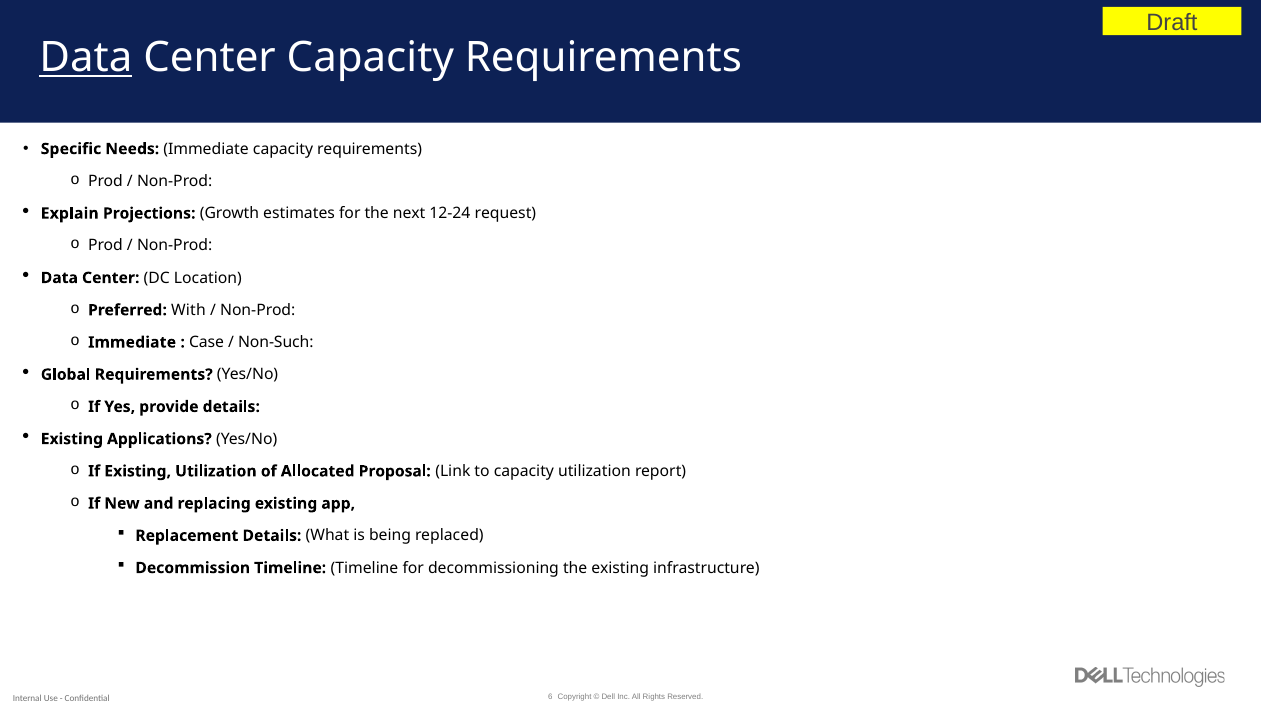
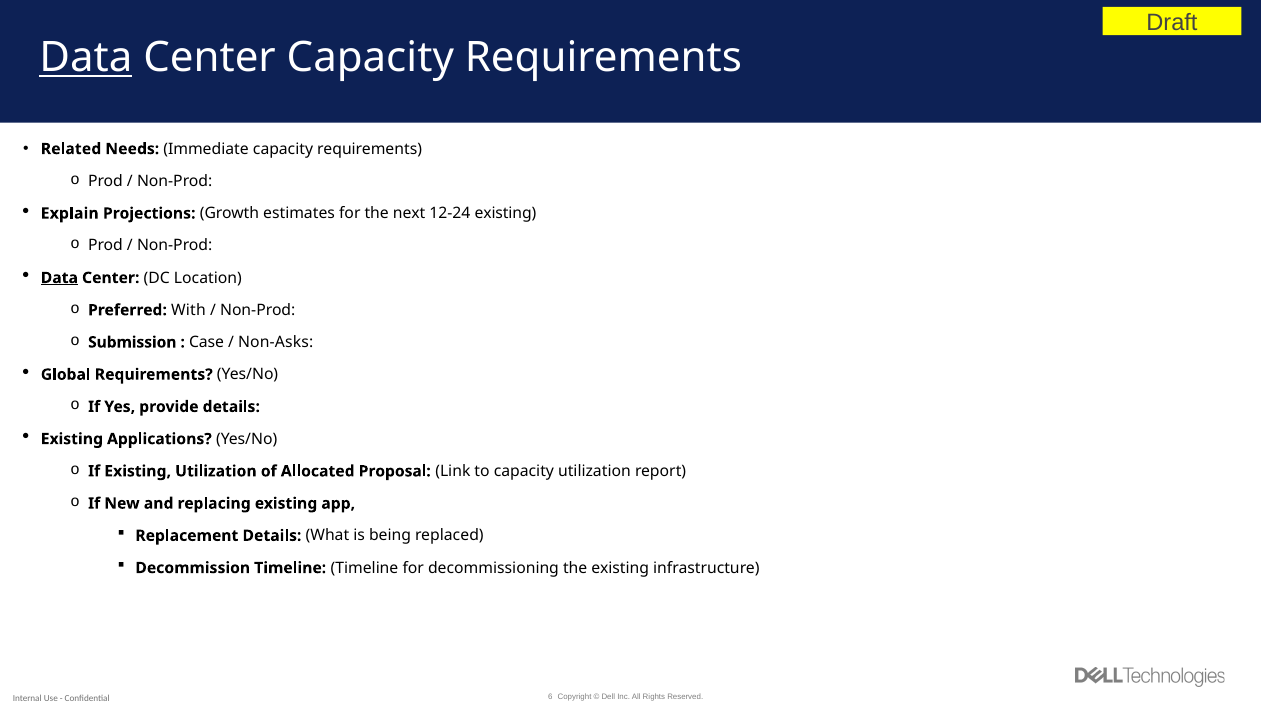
Specific: Specific -> Related
12-24 request: request -> existing
Data at (59, 278) underline: none -> present
Immediate at (132, 342): Immediate -> Submission
Non-Such: Non-Such -> Non-Asks
